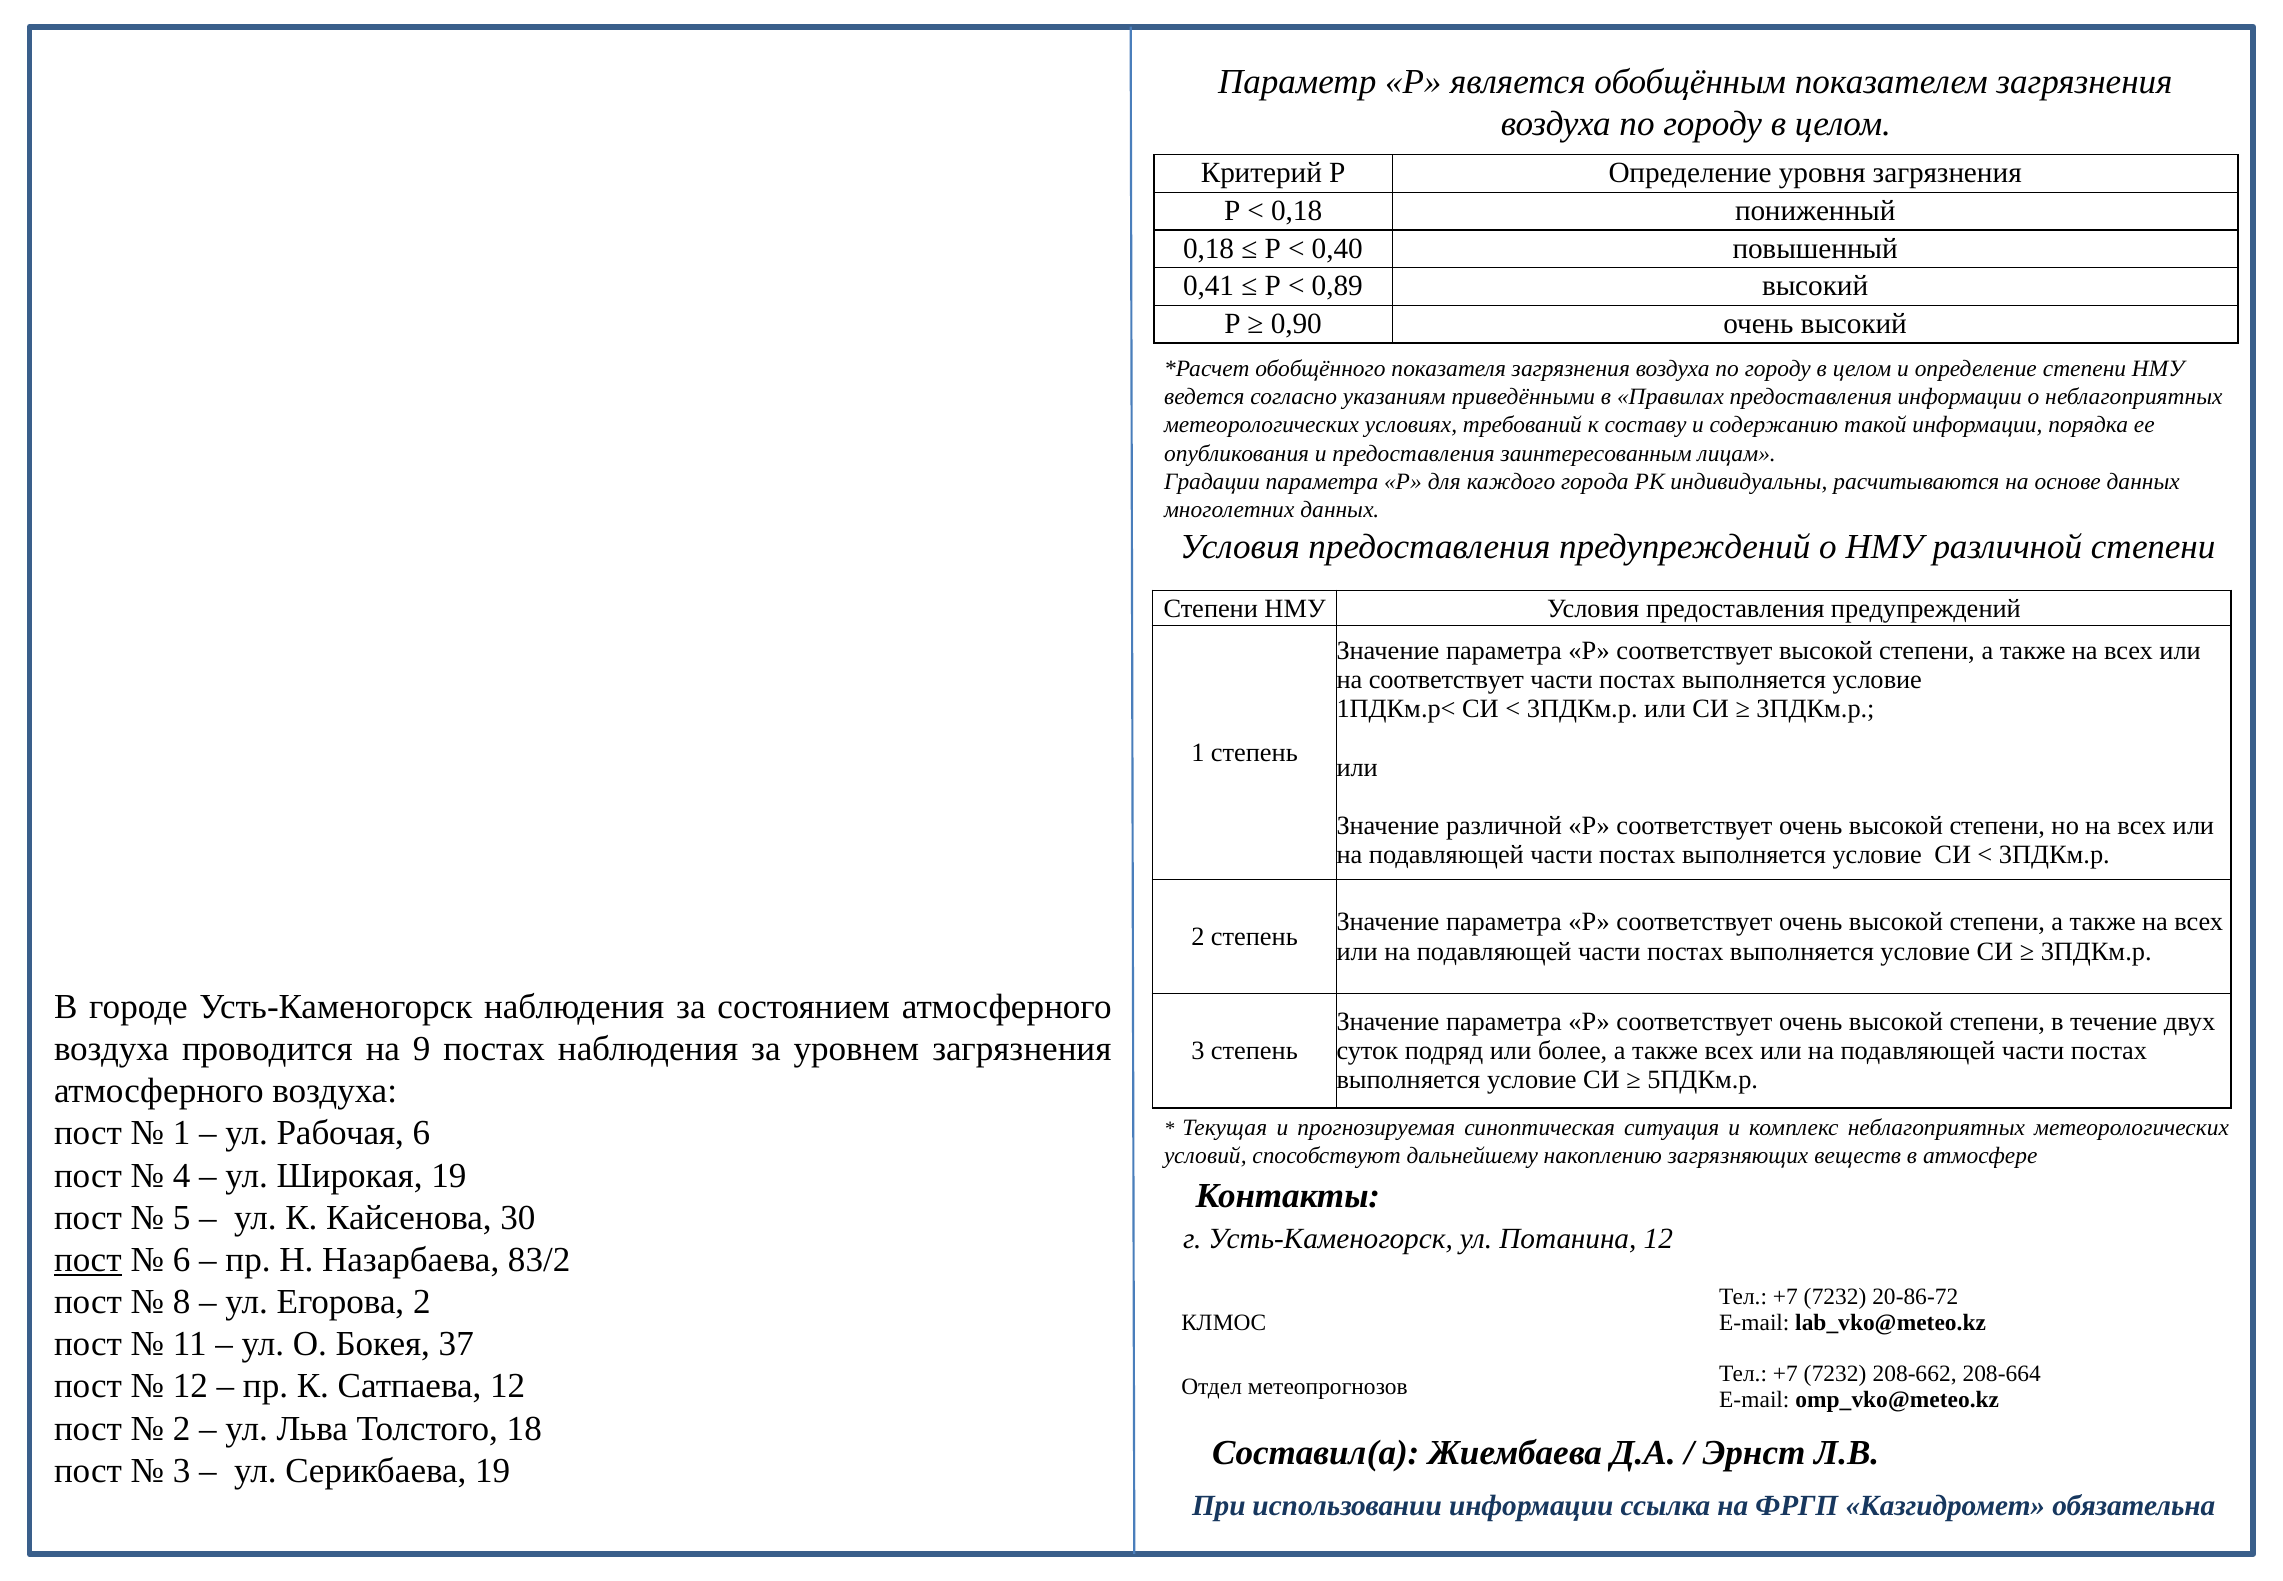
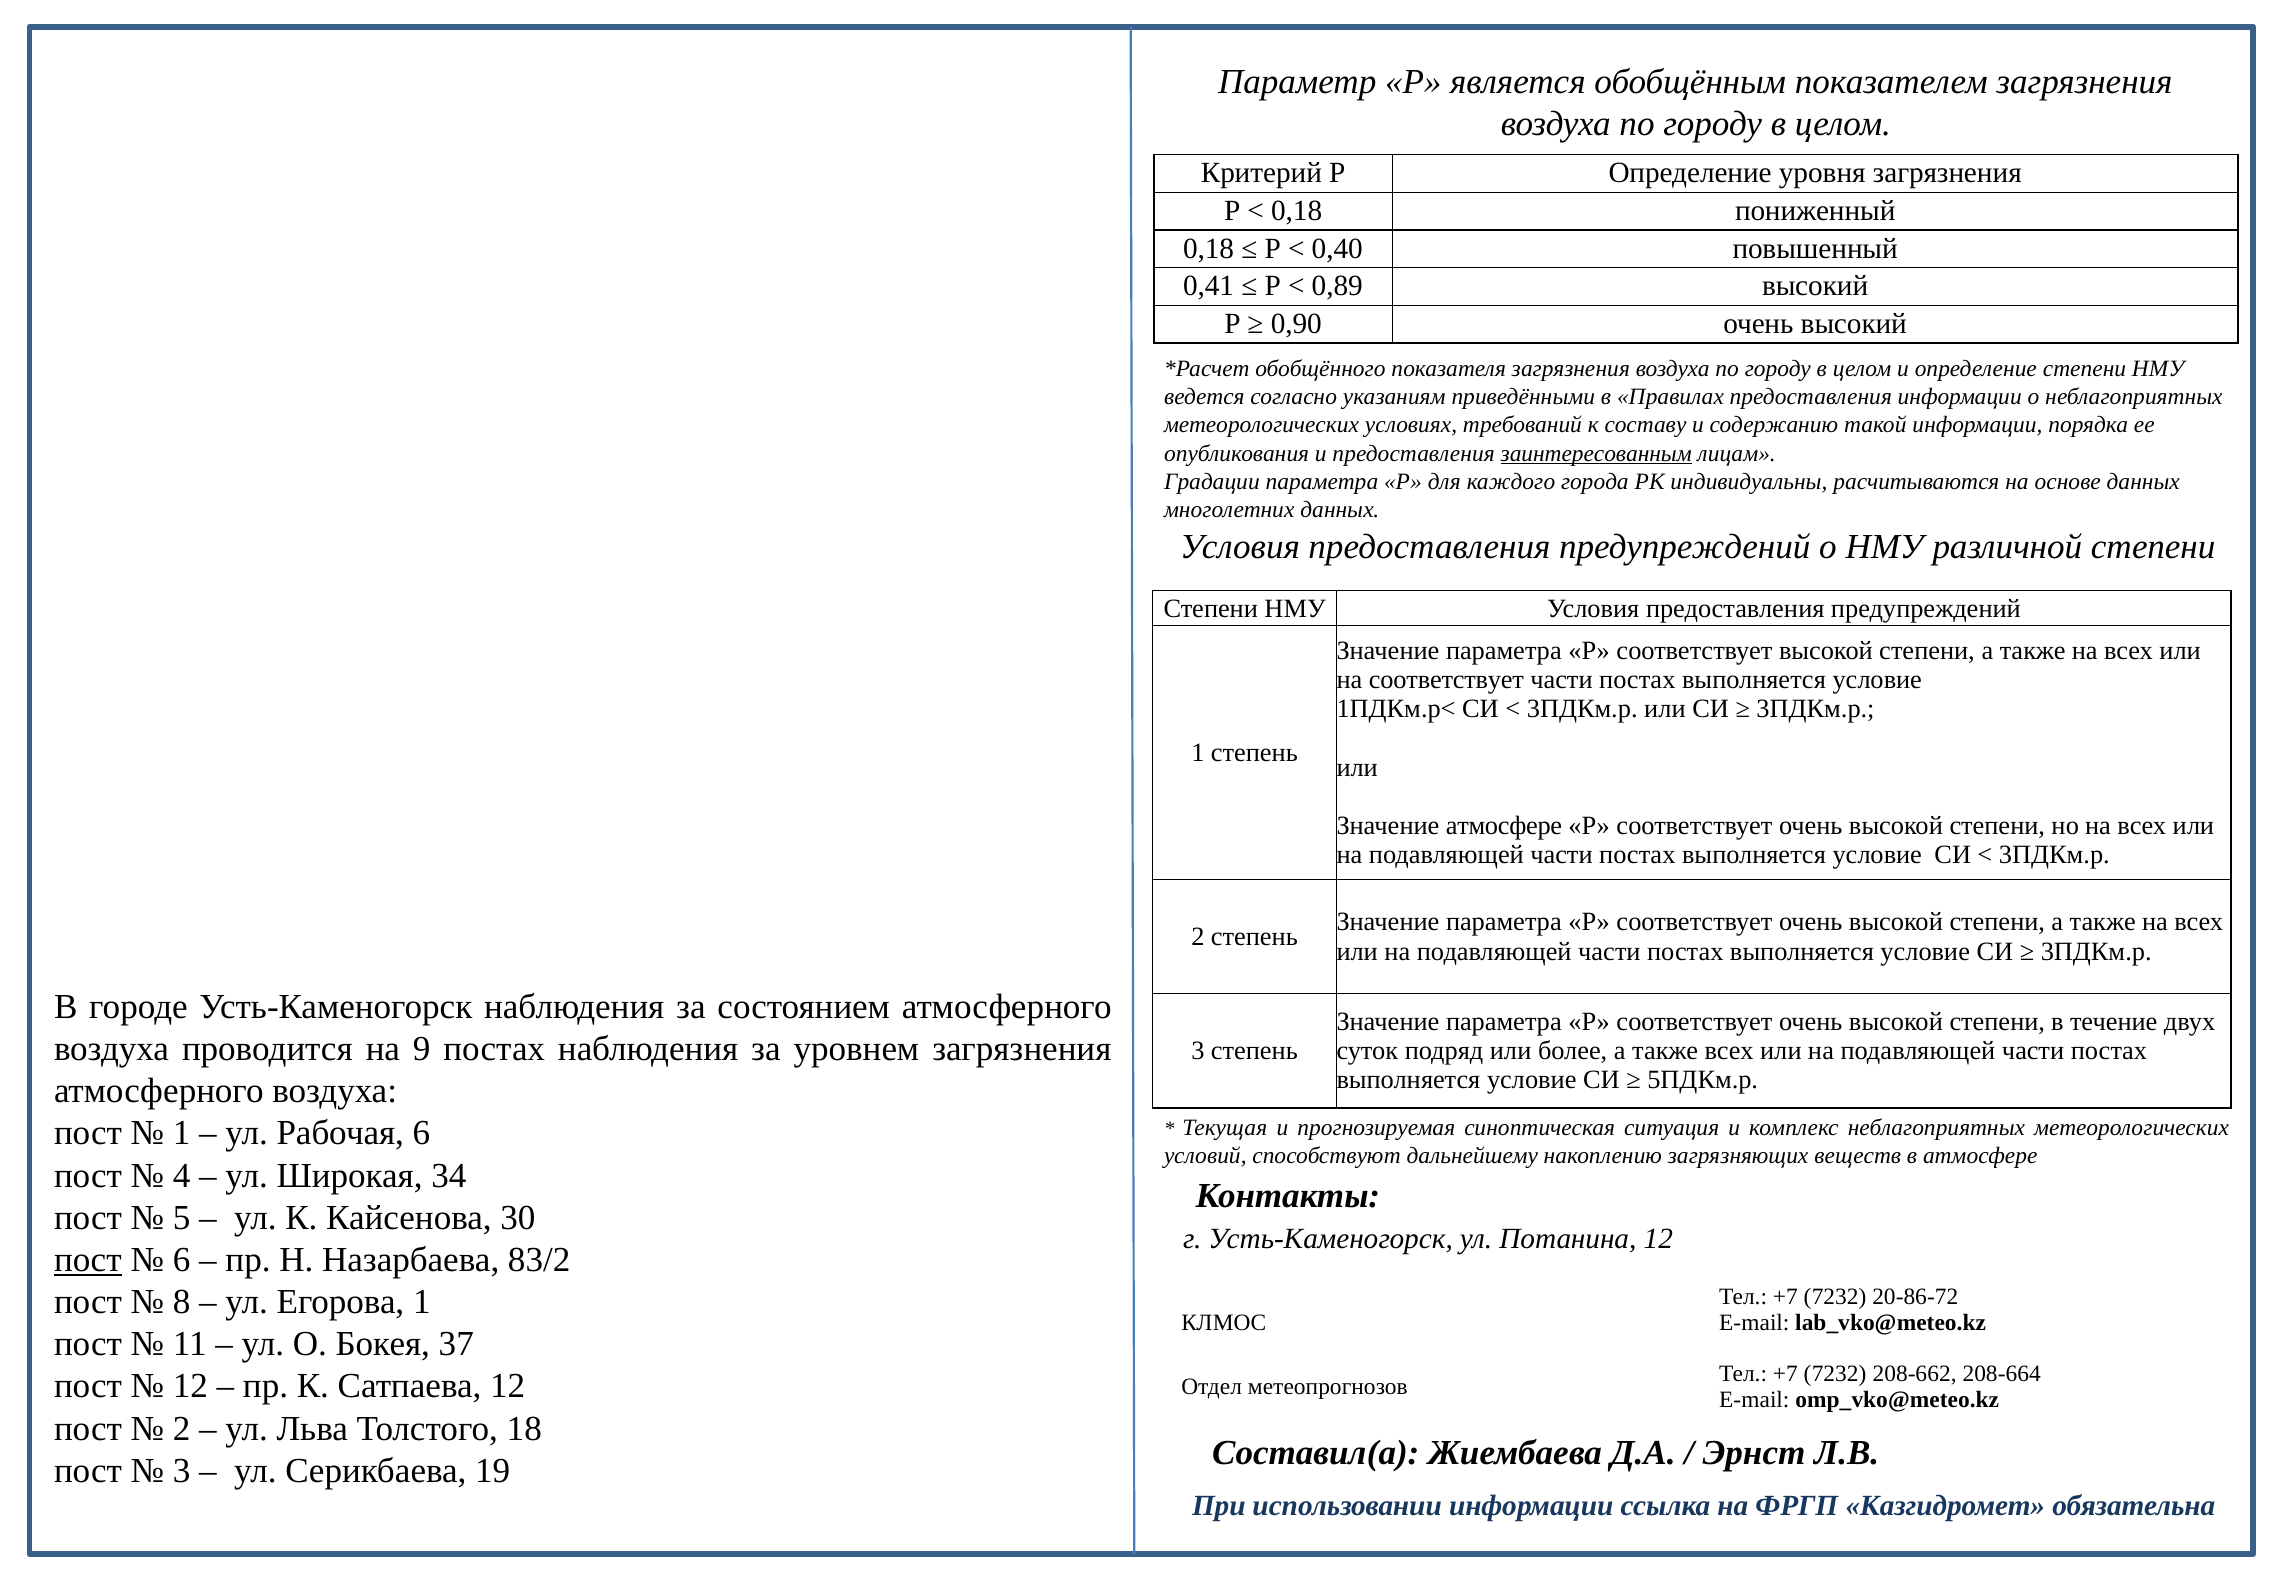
заинтересованным underline: none -> present
Значение различной: различной -> атмосфере
Широкая 19: 19 -> 34
Егорова 2: 2 -> 1
